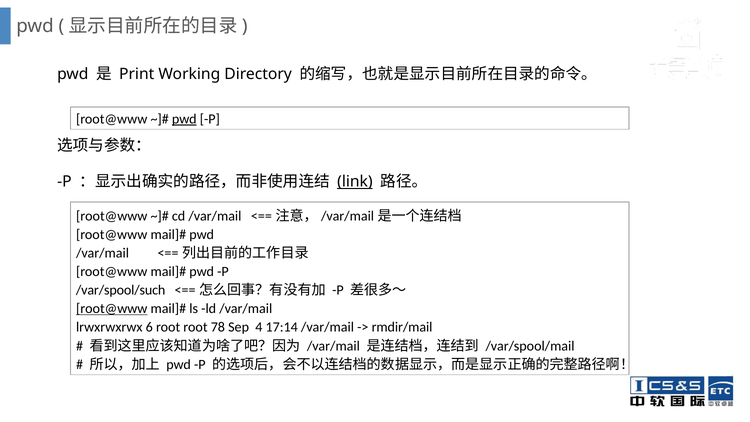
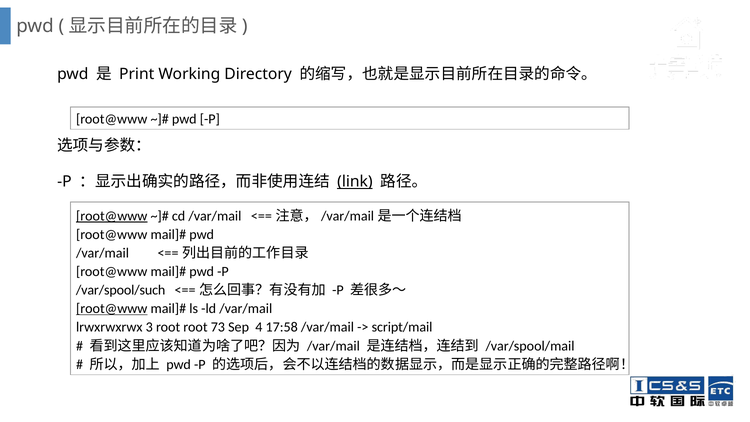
pwd at (184, 119) underline: present -> none
root@www at (112, 216) underline: none -> present
6: 6 -> 3
78: 78 -> 73
17:14: 17:14 -> 17:58
rmdir/mail: rmdir/mail -> script/mail
